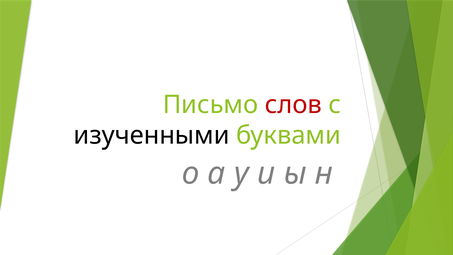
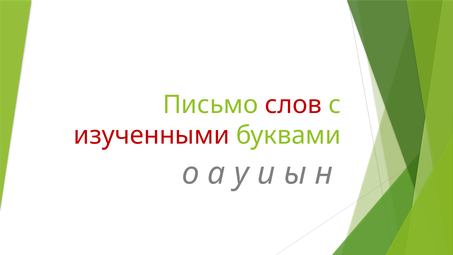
изученными colour: black -> red
